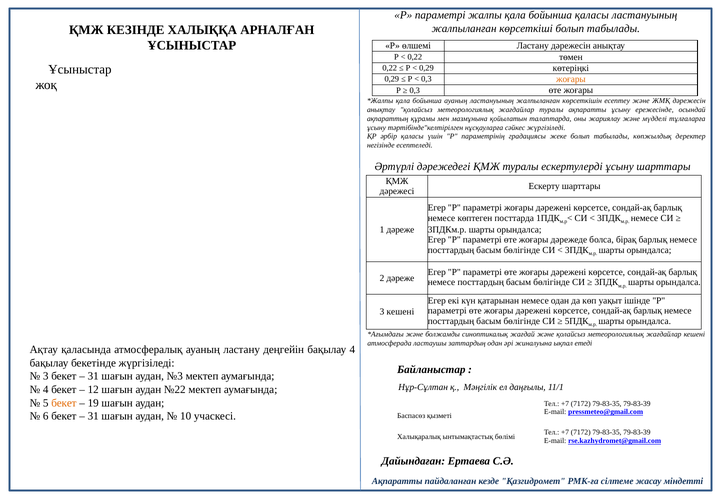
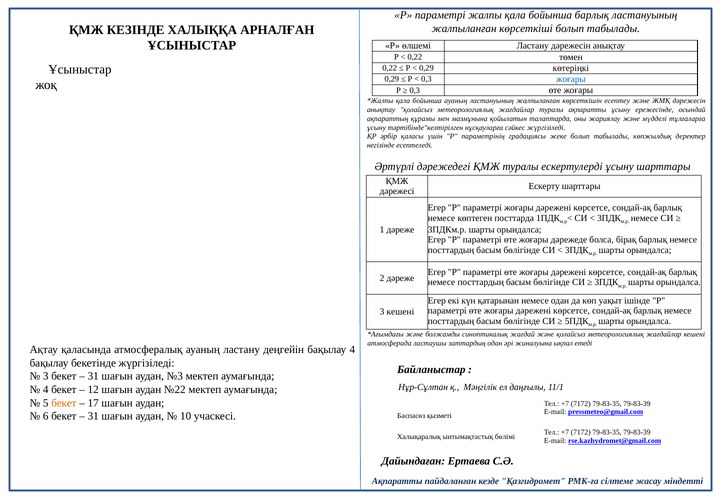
бойынша қаласы: қаласы -> барлық
жоғары at (571, 79) colour: orange -> blue
19: 19 -> 17
